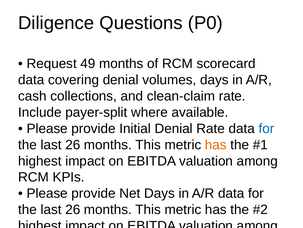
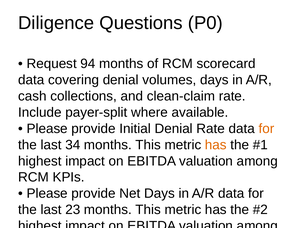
49: 49 -> 94
for at (266, 128) colour: blue -> orange
26 at (73, 144): 26 -> 34
26 at (73, 209): 26 -> 23
